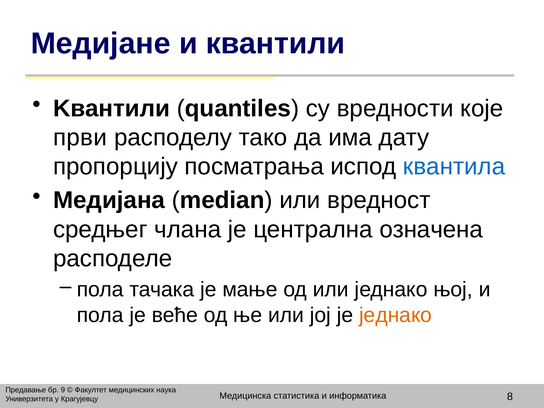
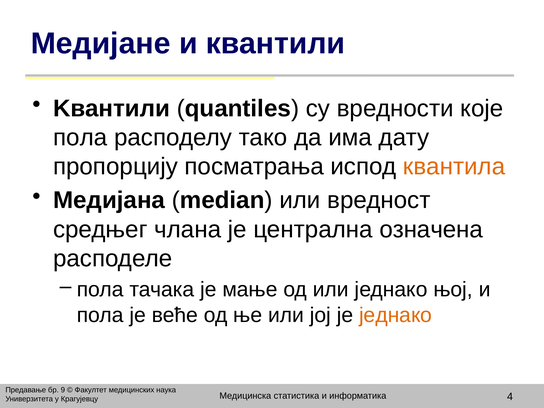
први at (80, 137): први -> пола
квантила colour: blue -> orange
8: 8 -> 4
